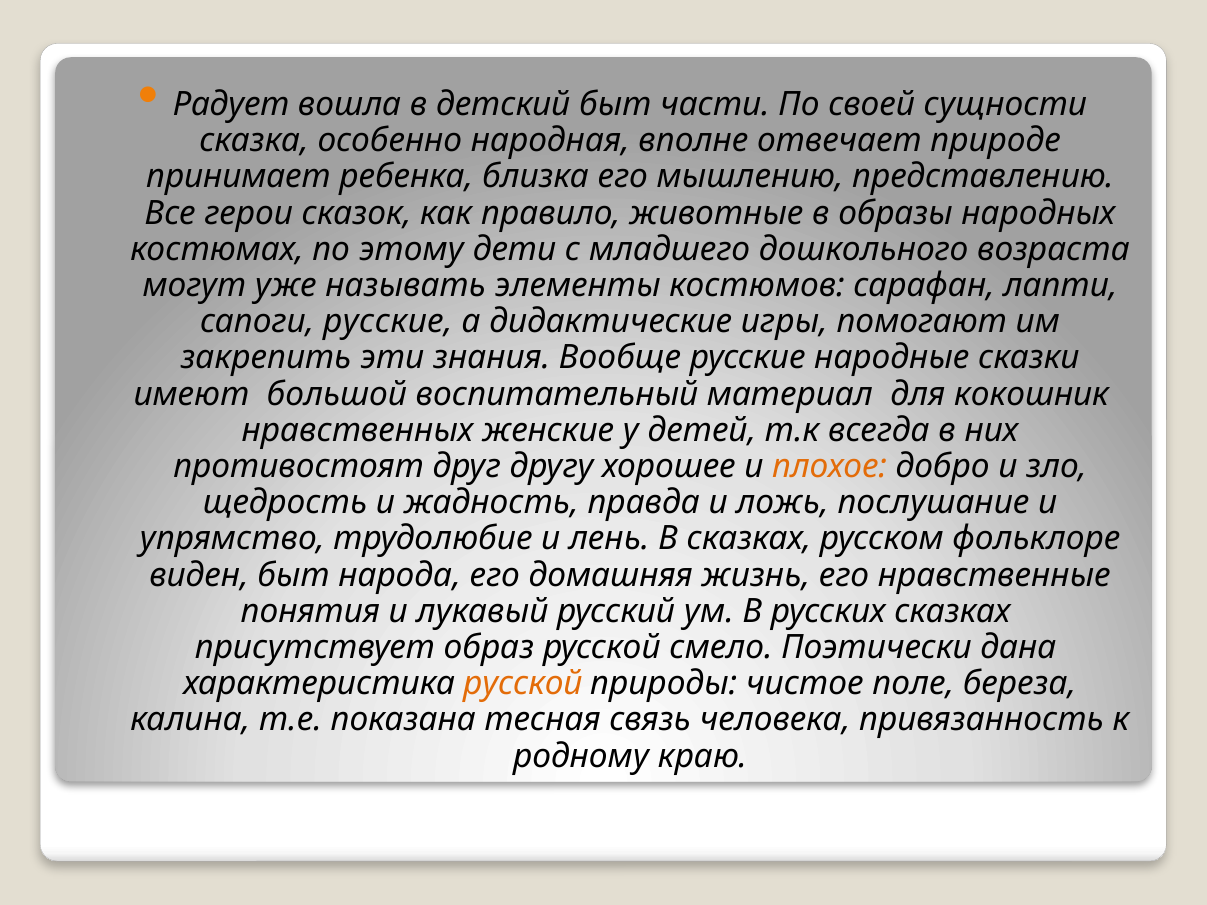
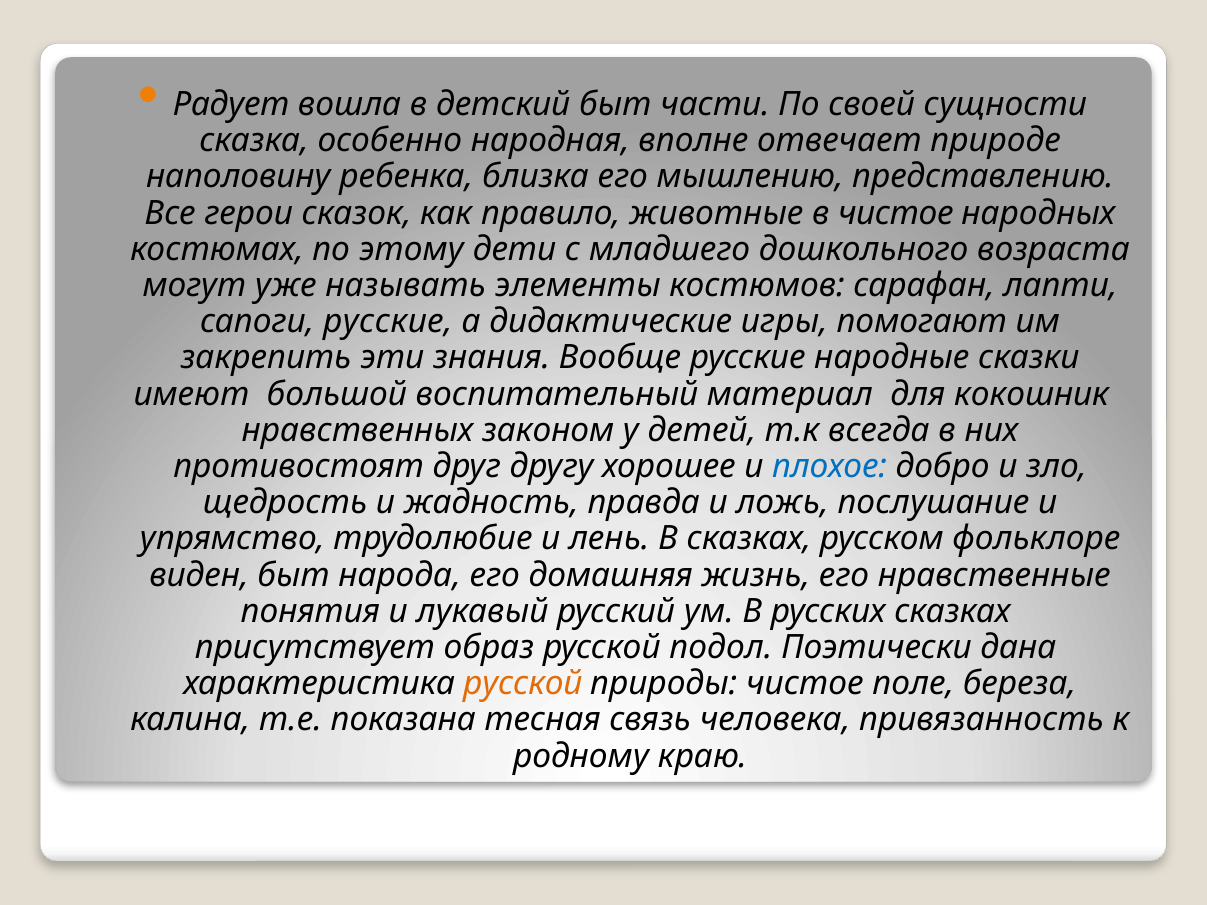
принимает: принимает -> наполовину
в образы: образы -> чистое
женские: женские -> законом
плохое colour: orange -> blue
смело: смело -> подол
